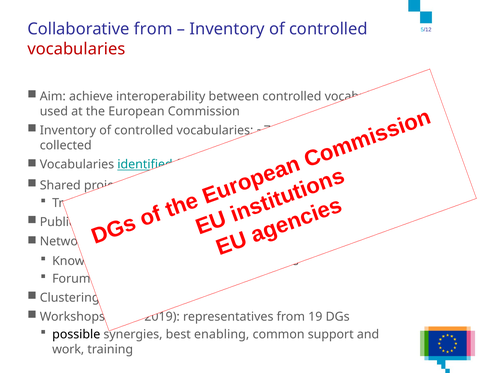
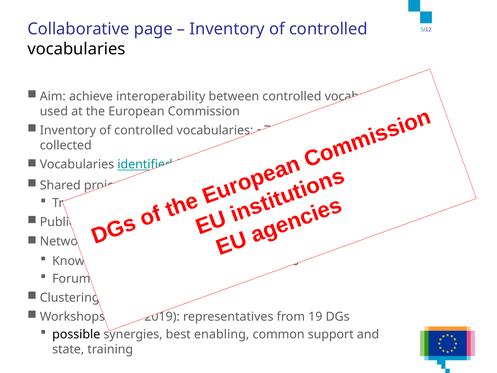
Collaborative from: from -> page
vocabularies at (76, 49) colour: red -> black
work: work -> state
